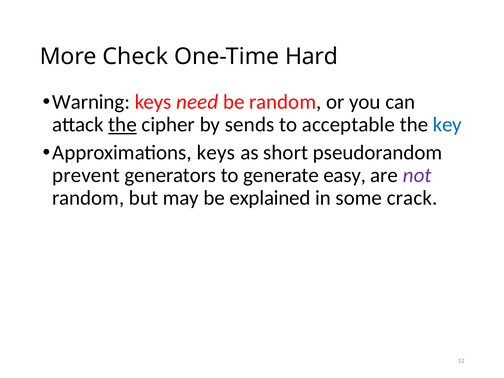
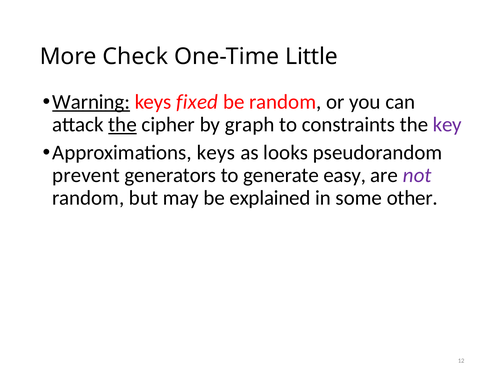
Hard: Hard -> Little
Warning underline: none -> present
need: need -> fixed
sends: sends -> graph
acceptable: acceptable -> constraints
key colour: blue -> purple
short: short -> looks
crack: crack -> other
